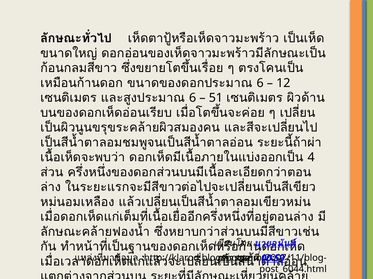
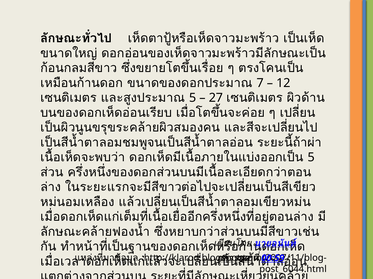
6 at (260, 83): 6 -> 7
6 at (193, 98): 6 -> 5
51: 51 -> 27
4 at (311, 158): 4 -> 5
